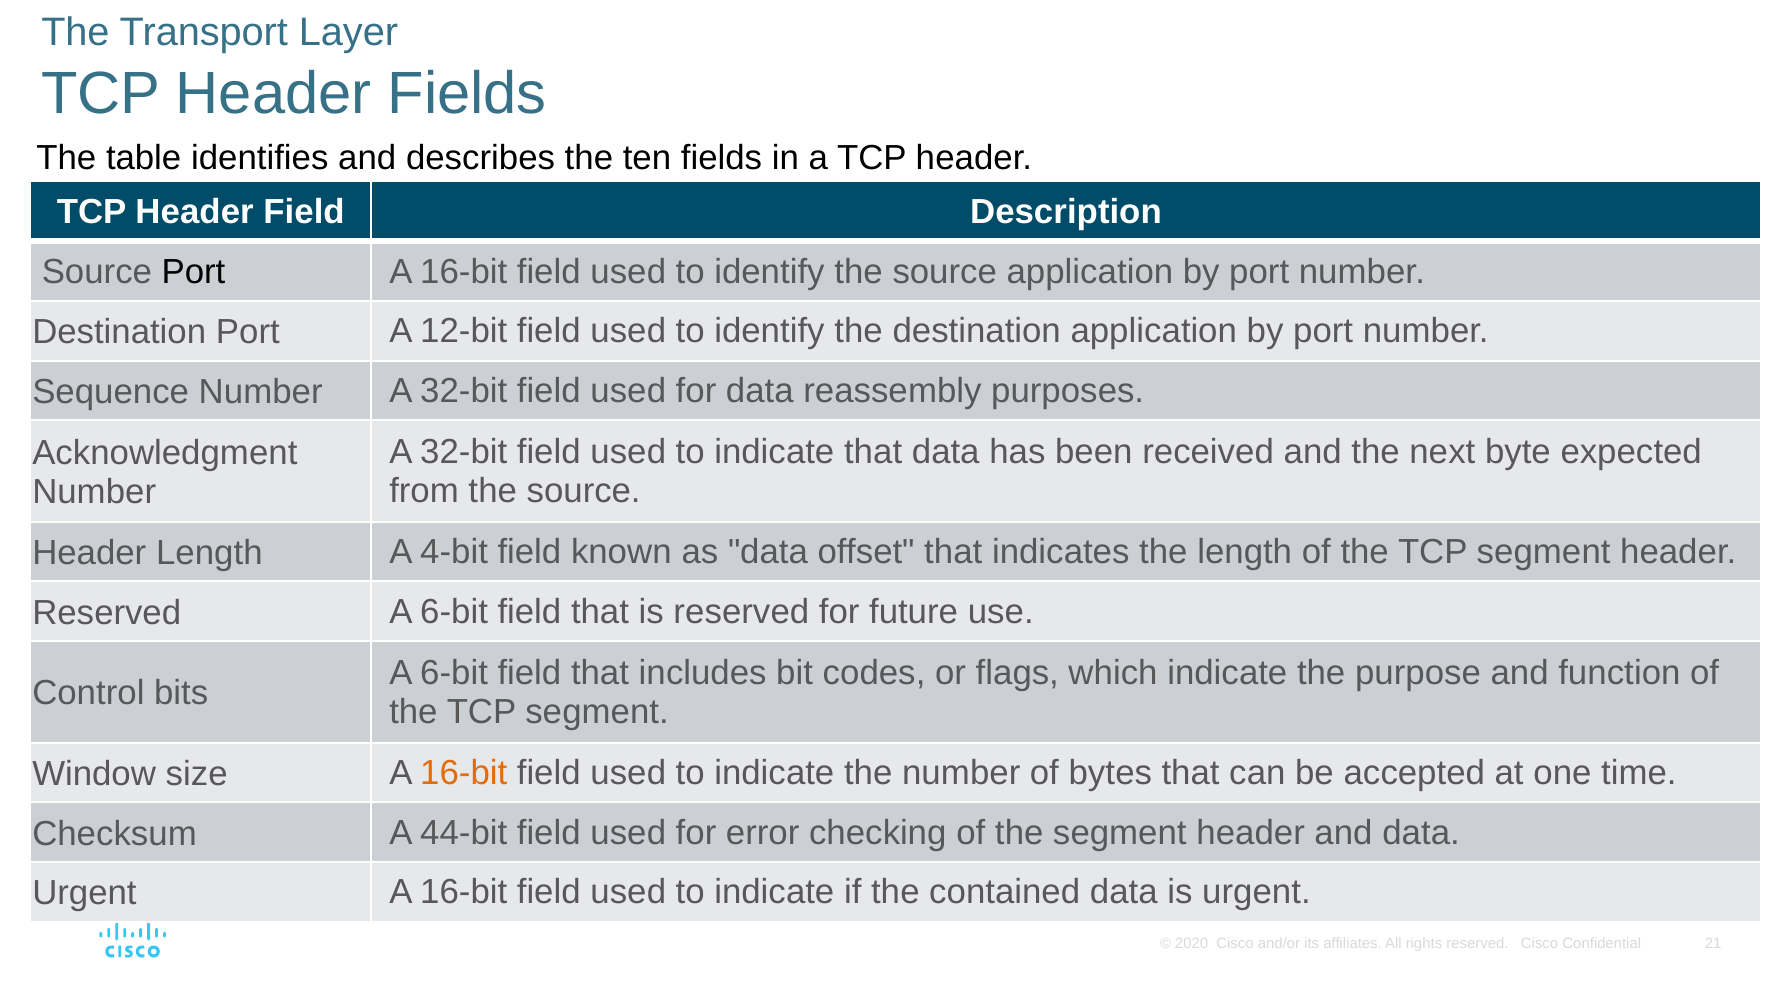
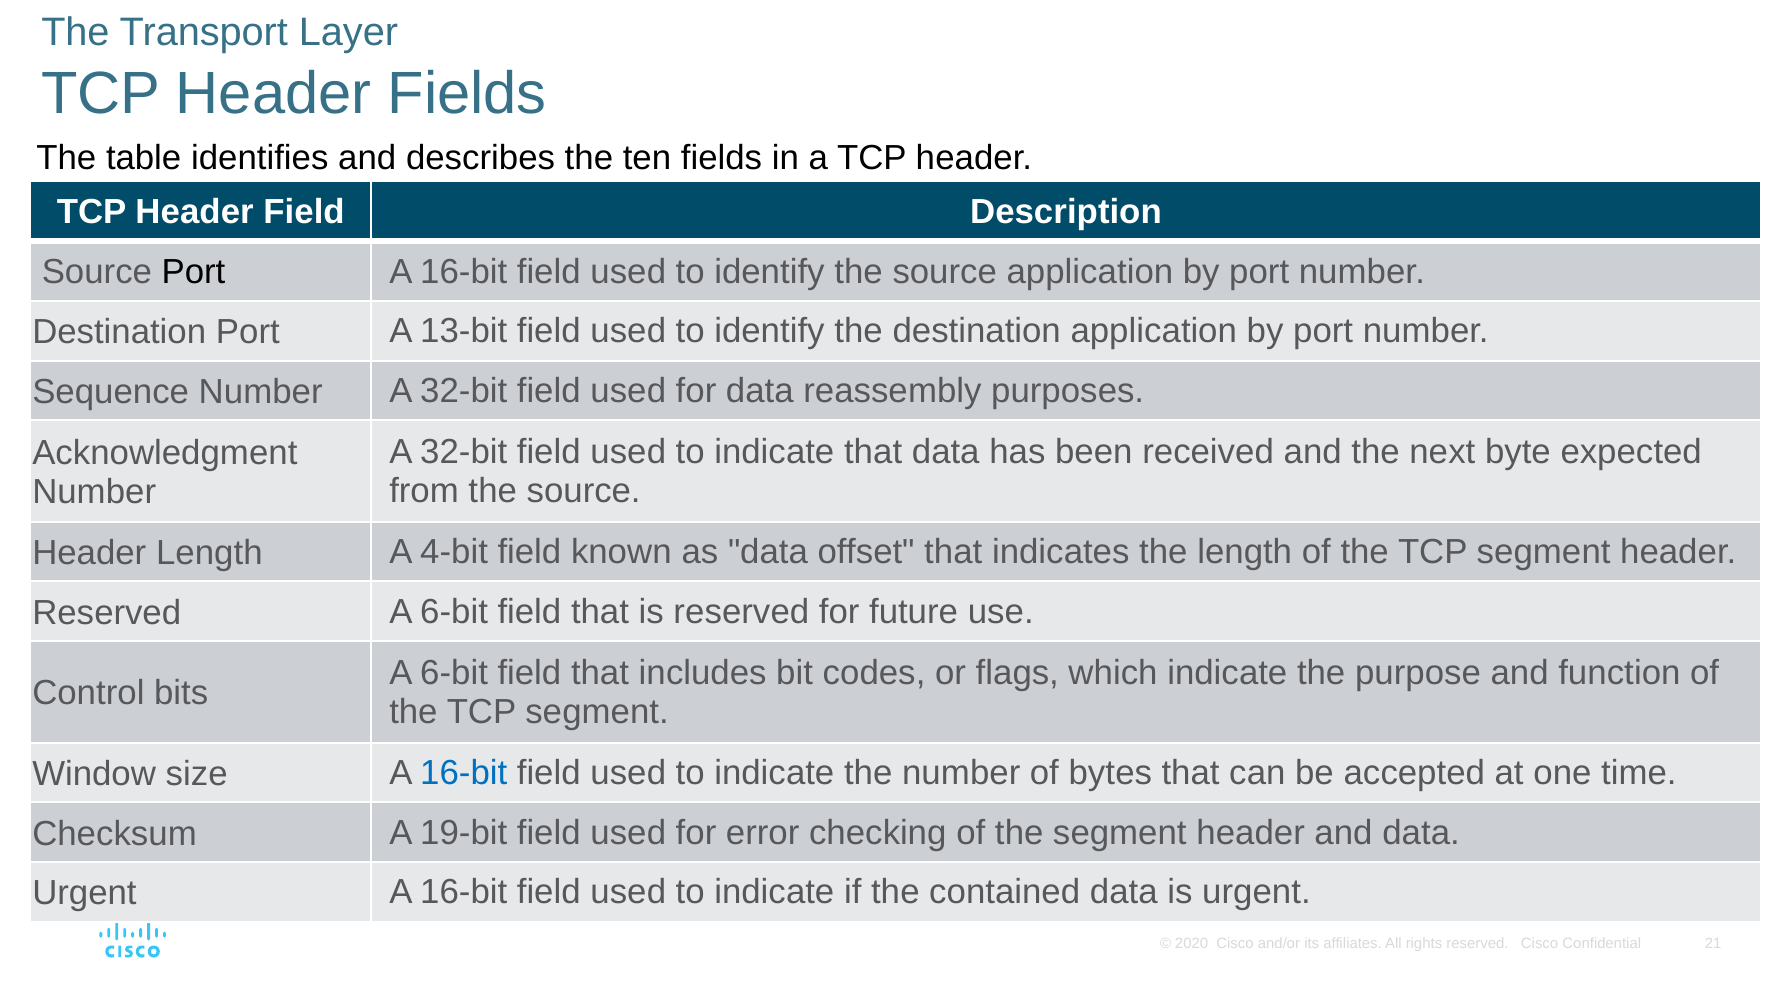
12-bit: 12-bit -> 13-bit
16-bit at (464, 773) colour: orange -> blue
44-bit: 44-bit -> 19-bit
